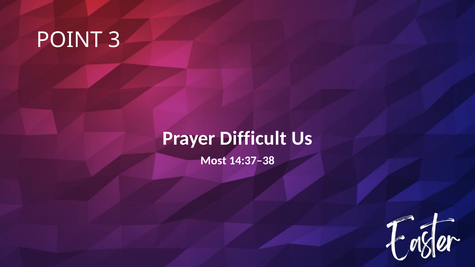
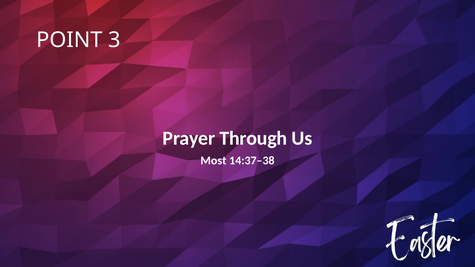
Difficult: Difficult -> Through
